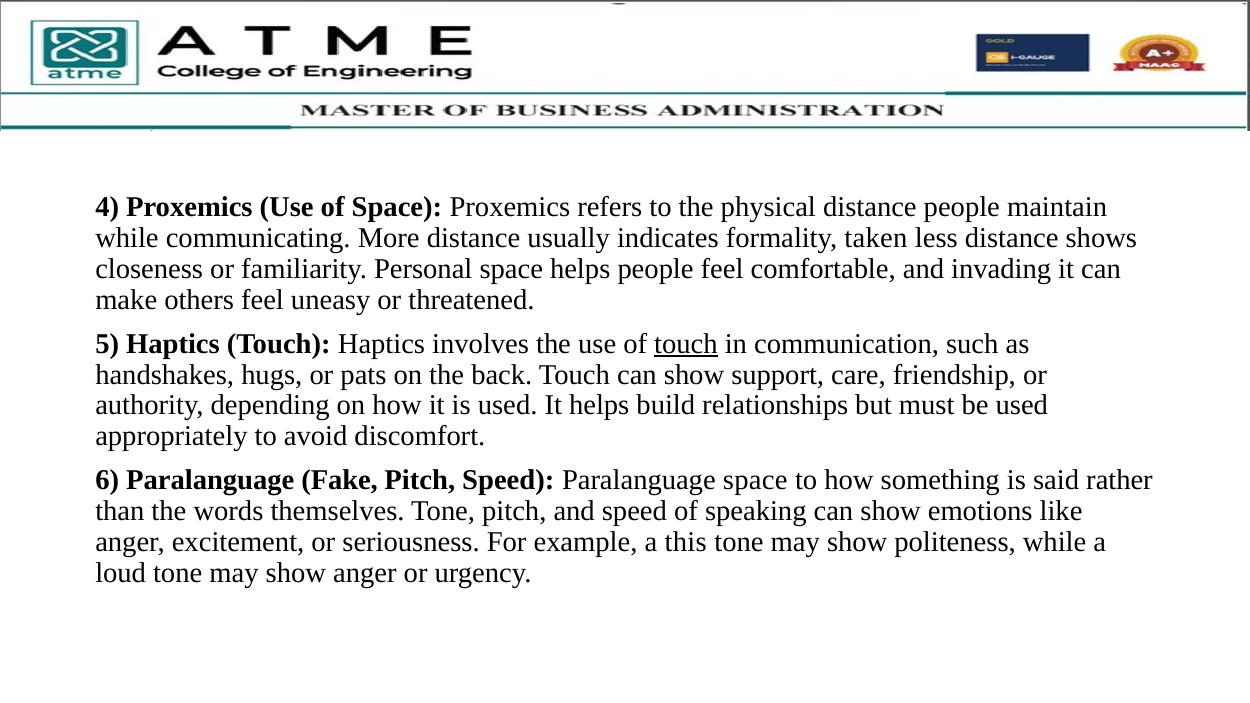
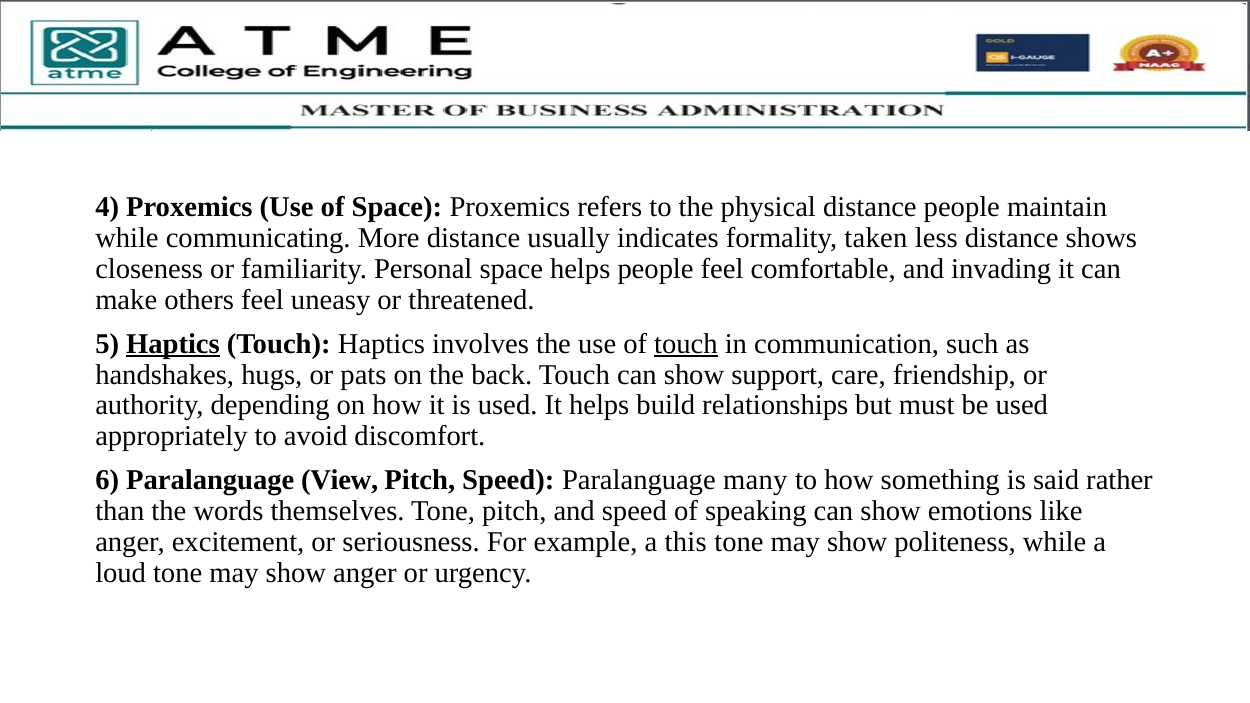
Haptics at (173, 344) underline: none -> present
Fake: Fake -> View
Paralanguage space: space -> many
